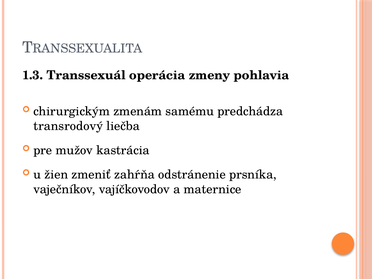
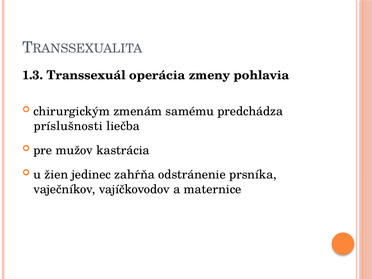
transrodový: transrodový -> príslušnosti
zmeniť: zmeniť -> jedinec
